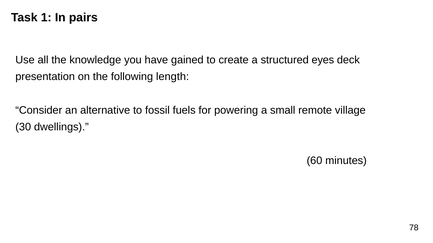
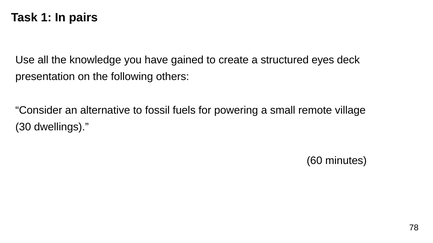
length: length -> others
